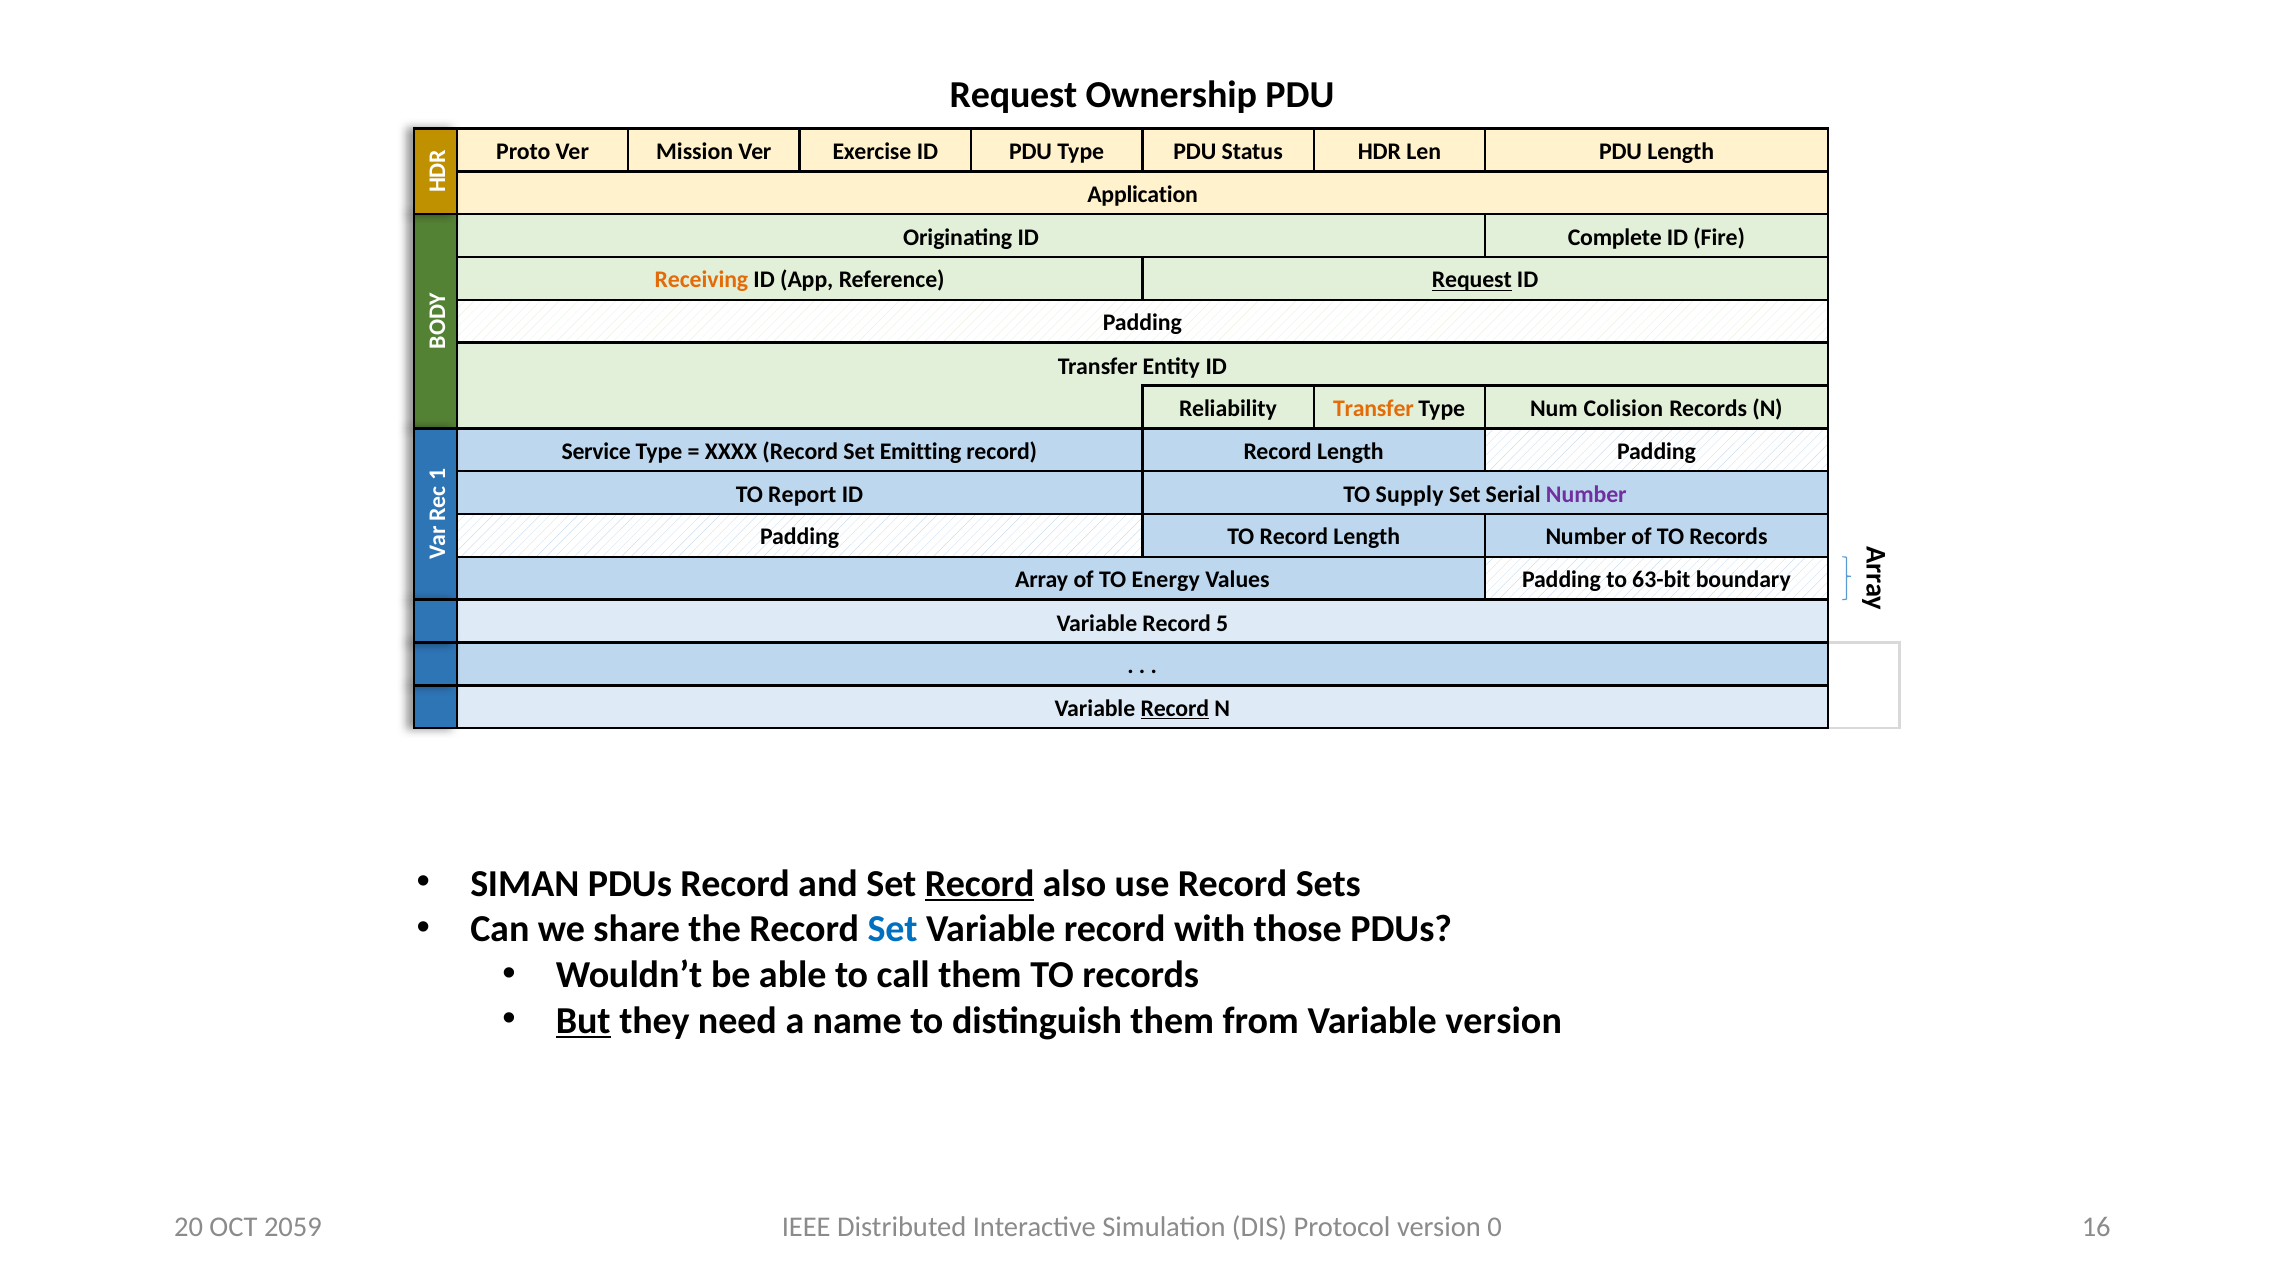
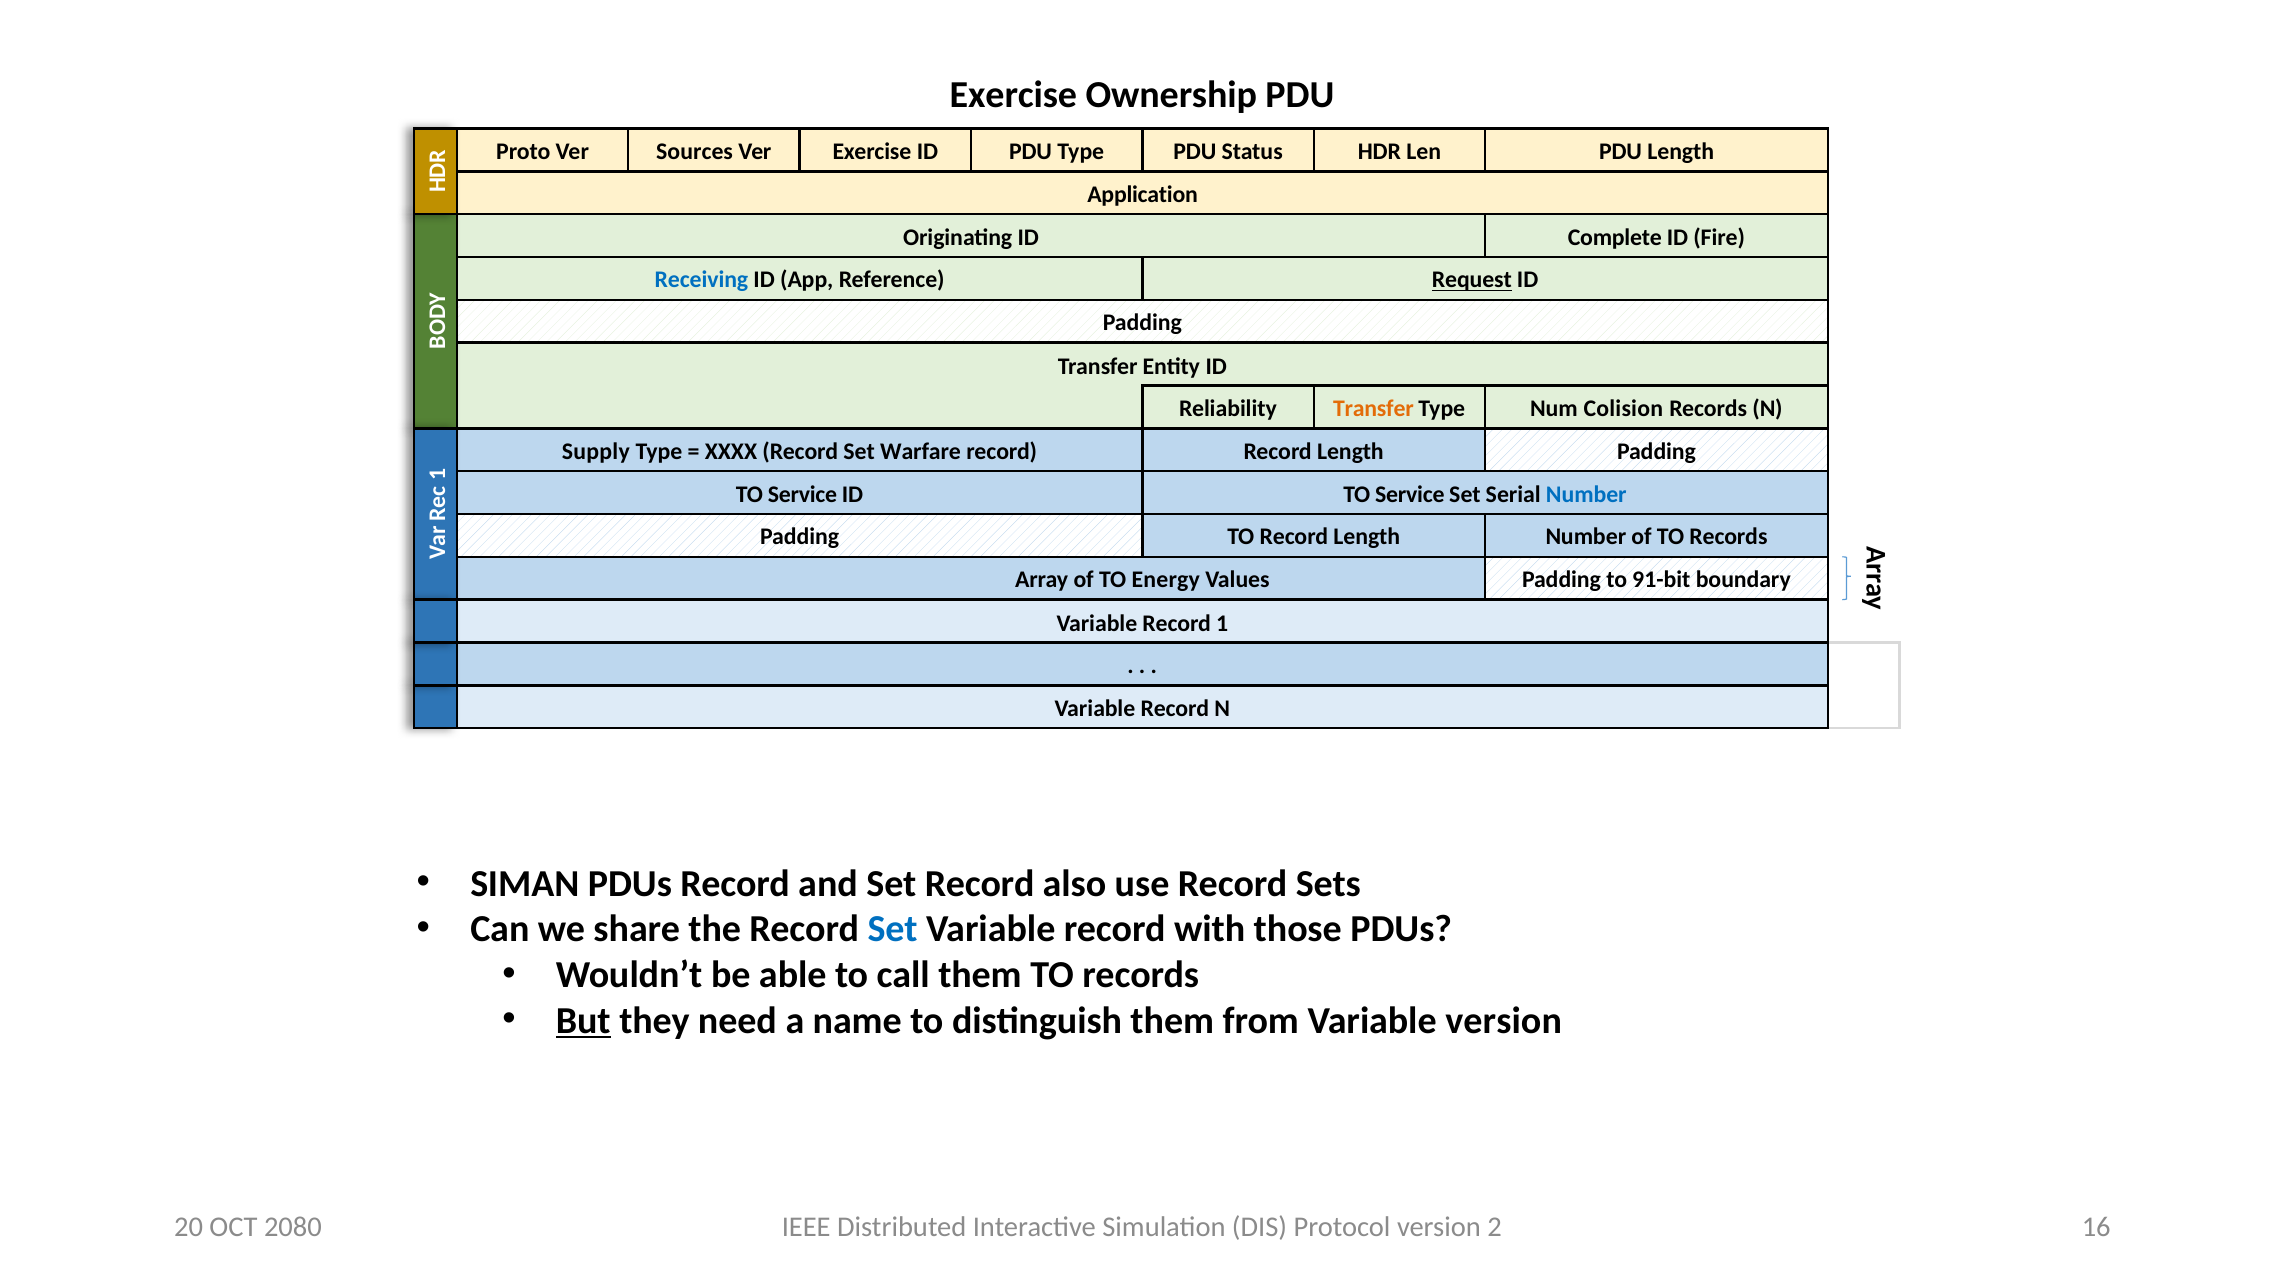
Request at (1013, 95): Request -> Exercise
Mission: Mission -> Sources
Receiving colour: orange -> blue
Service: Service -> Supply
Emitting: Emitting -> Warfare
Report at (802, 494): Report -> Service
ID TO Supply: Supply -> Service
Number at (1586, 494) colour: purple -> blue
63-bit: 63-bit -> 91-bit
Record 5: 5 -> 1
Record at (1175, 709) underline: present -> none
Record at (980, 884) underline: present -> none
2059: 2059 -> 2080
0: 0 -> 2
